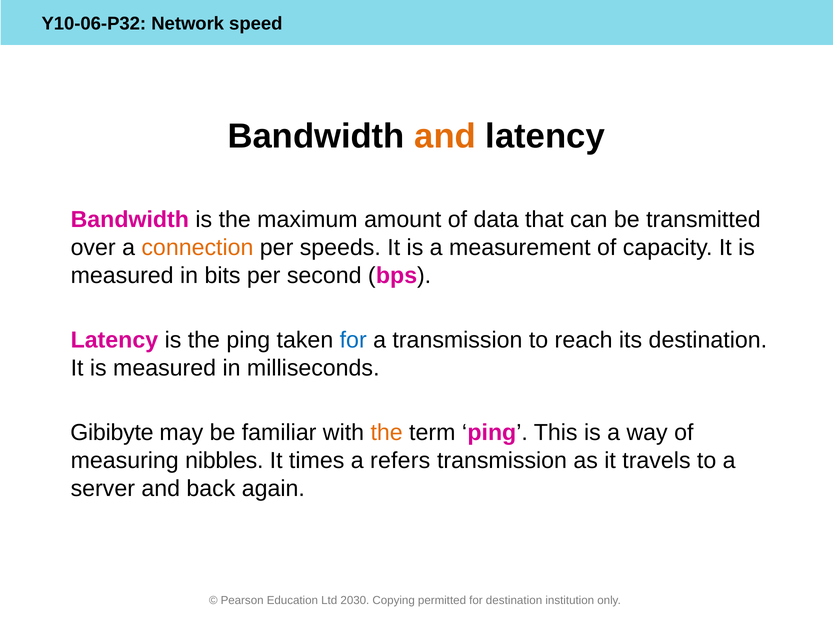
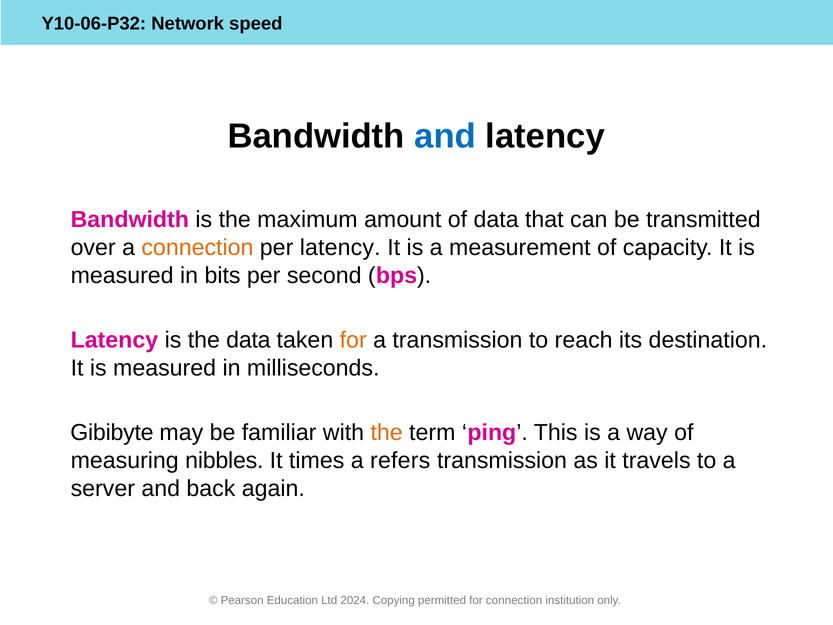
and at (445, 136) colour: orange -> blue
per speeds: speeds -> latency
the ping: ping -> data
for at (353, 340) colour: blue -> orange
2030: 2030 -> 2024
for destination: destination -> connection
